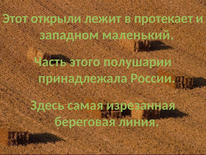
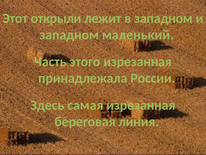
в протекает: протекает -> западном
этого полушарии: полушарии -> изрезанная
